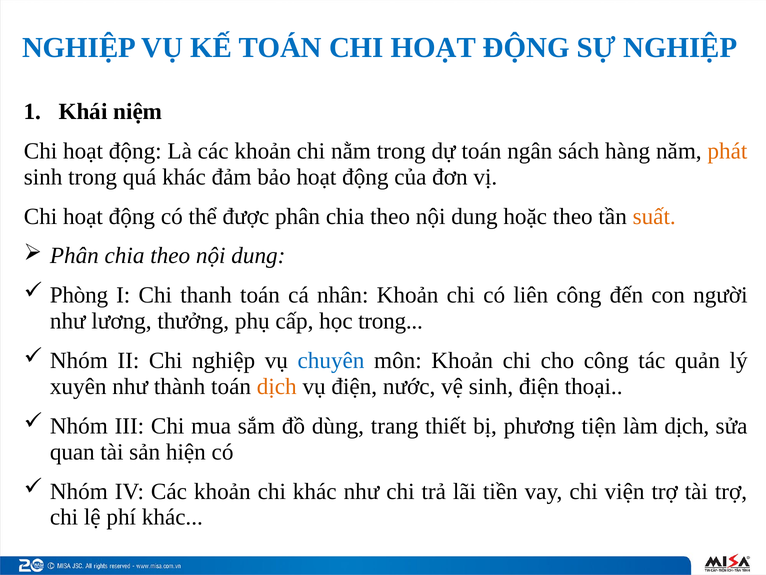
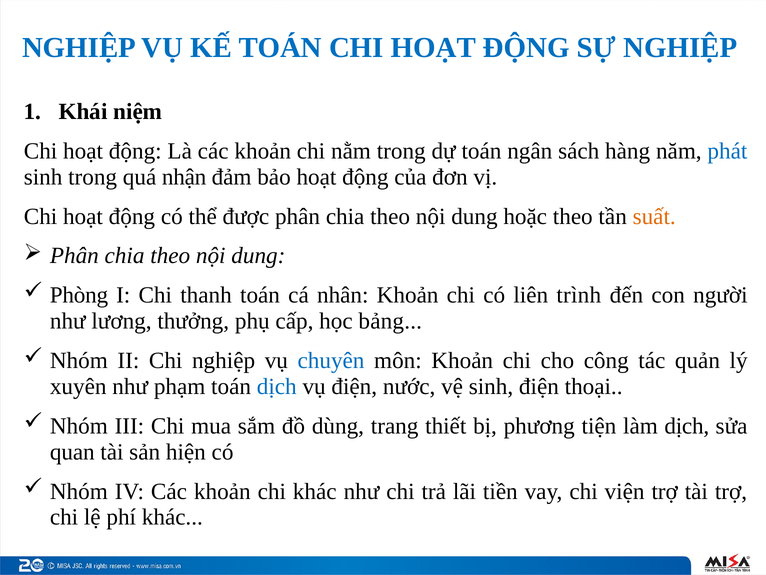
phát colour: orange -> blue
quá khác: khác -> nhận
liên công: công -> trình
học trong: trong -> bảng
thành: thành -> phạm
dịch at (277, 387) colour: orange -> blue
